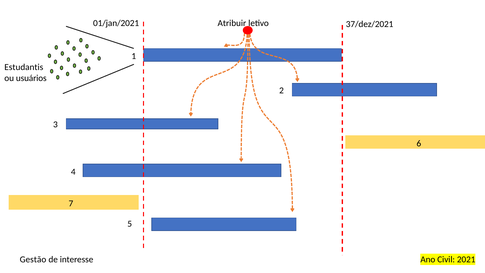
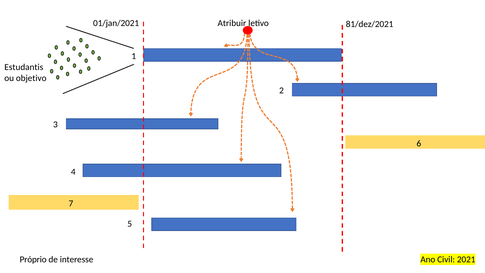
37/dez/2021: 37/dez/2021 -> 81/dez/2021
usuários: usuários -> objetivo
Gestão: Gestão -> Próprio
